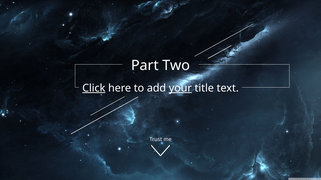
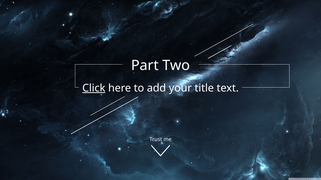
your underline: present -> none
